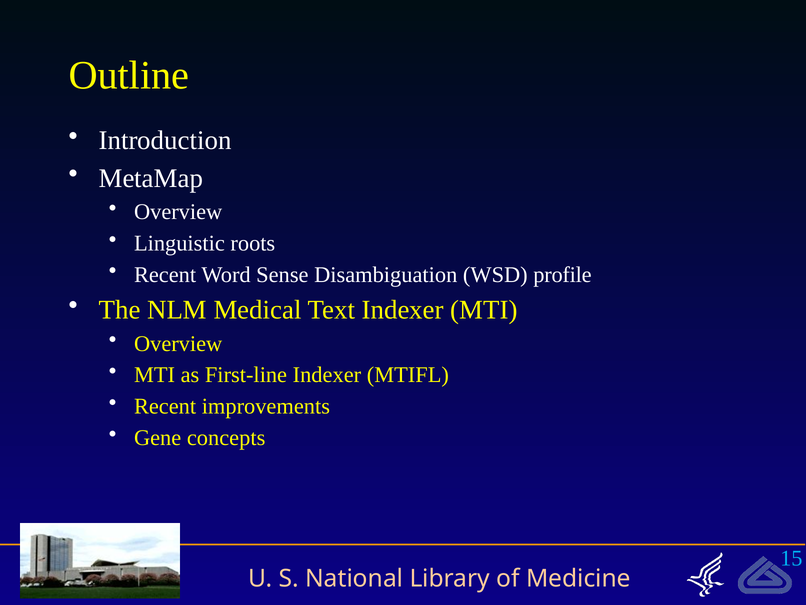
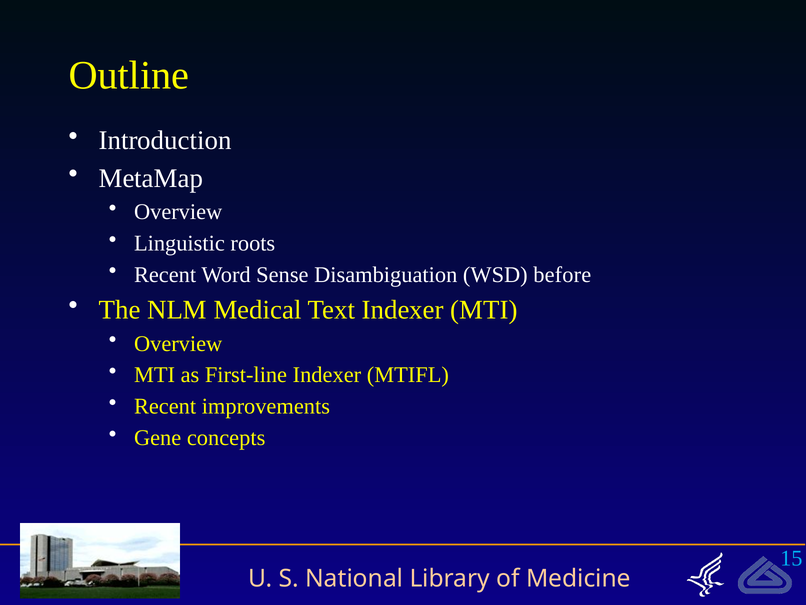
profile: profile -> before
